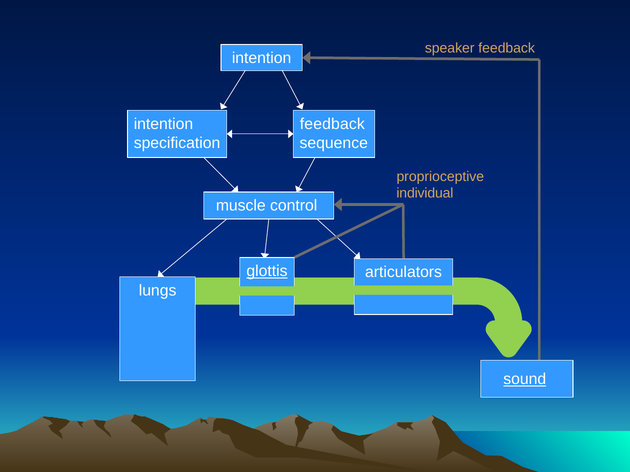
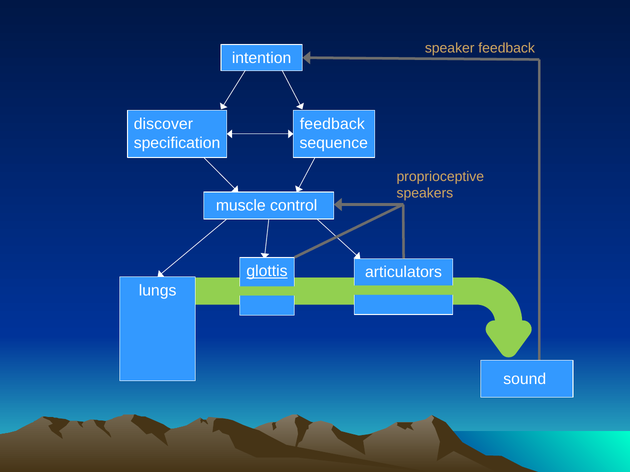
intention at (163, 124): intention -> discover
individual: individual -> speakers
sound underline: present -> none
